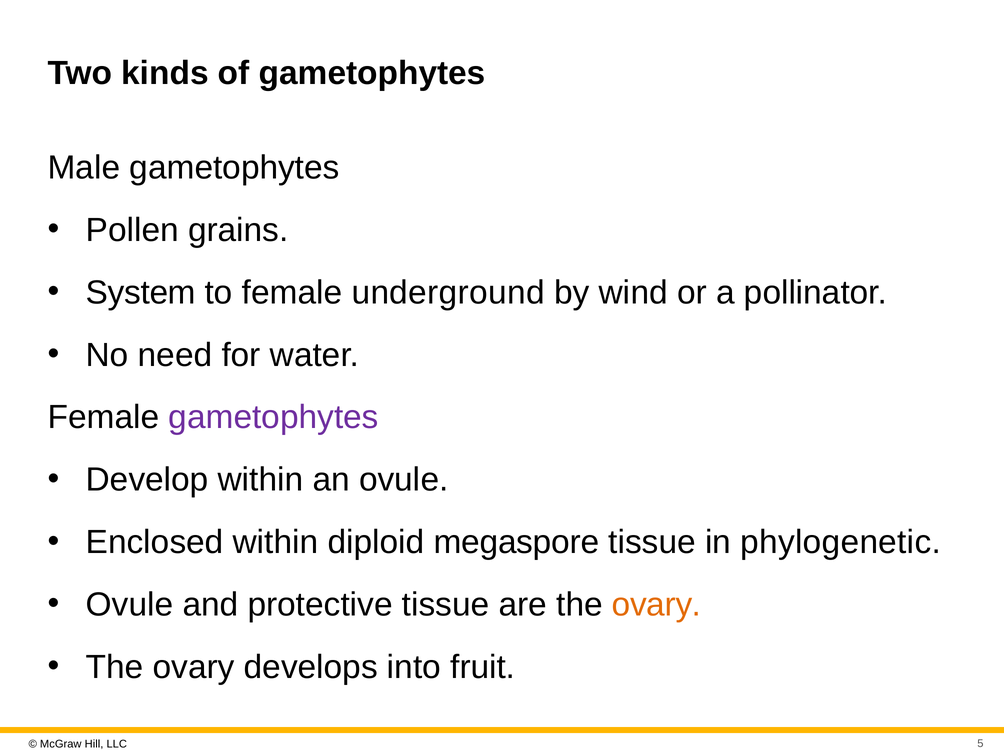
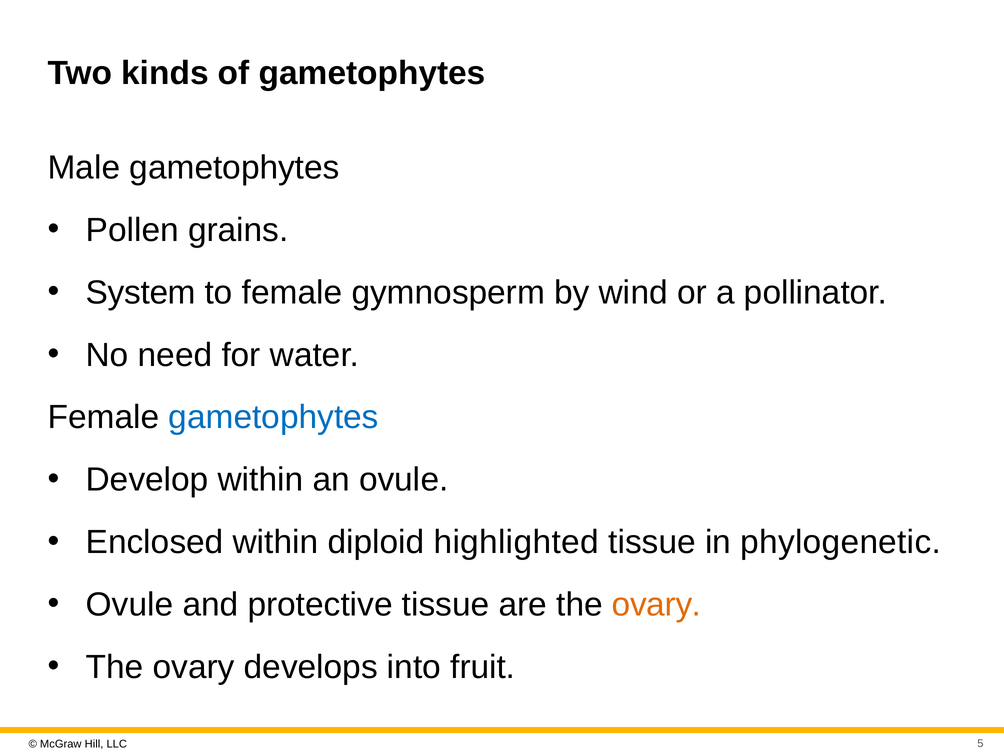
underground: underground -> gymnosperm
gametophytes at (274, 417) colour: purple -> blue
megaspore: megaspore -> highlighted
